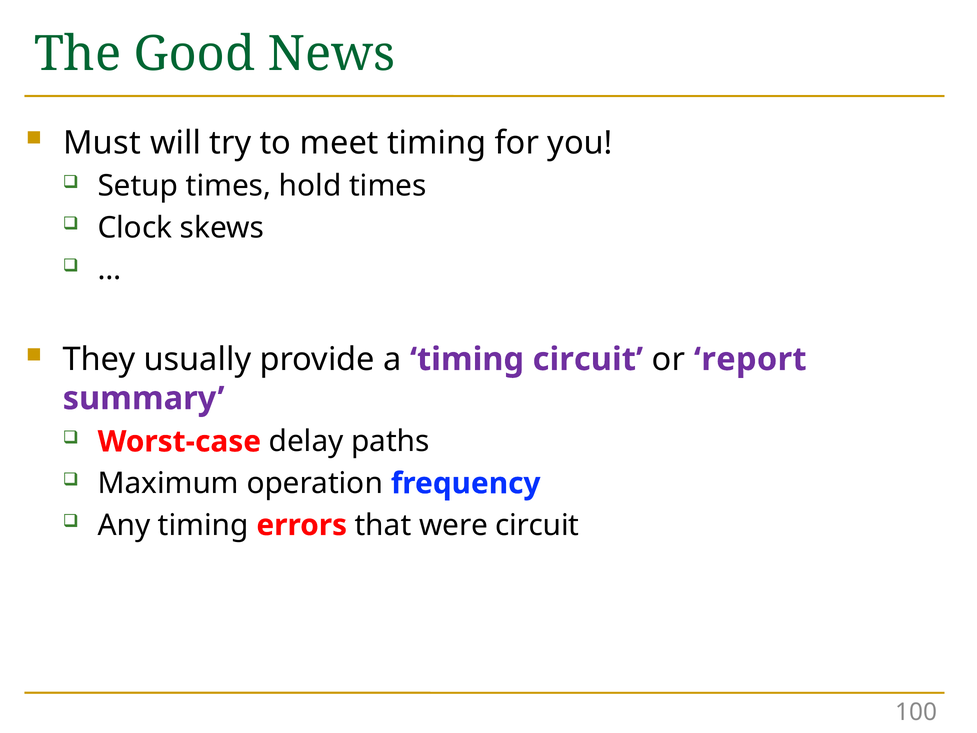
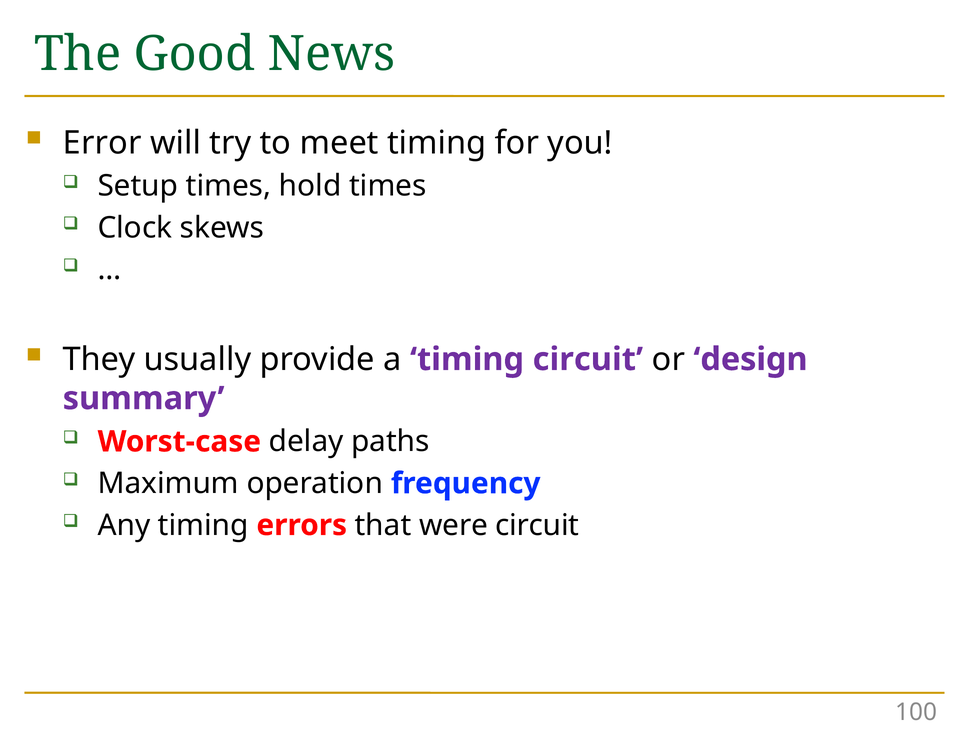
Must: Must -> Error
report: report -> design
